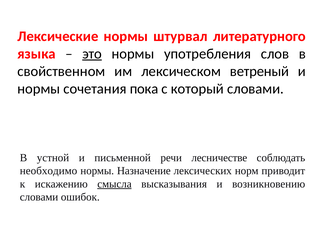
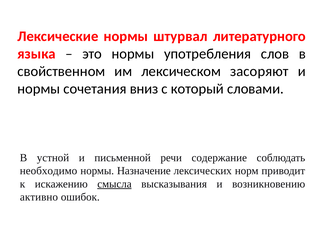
это underline: present -> none
ветреный: ветреный -> засоряют
пока: пока -> вниз
лесничестве: лесничестве -> содержание
словами at (39, 197): словами -> активно
